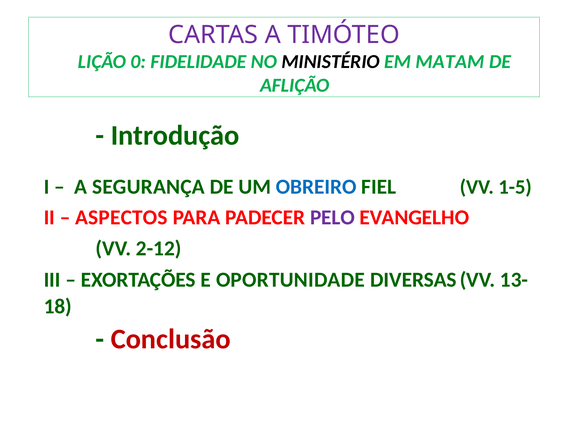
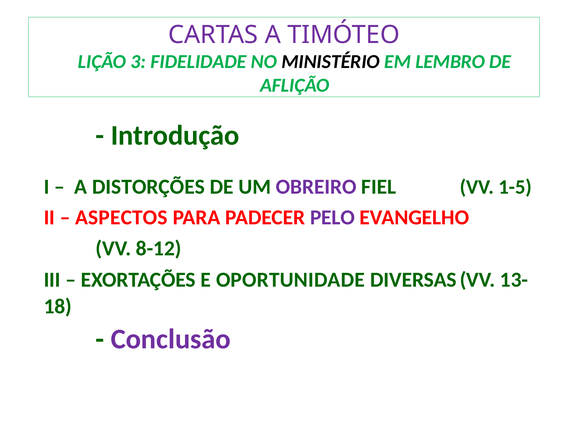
0: 0 -> 3
MATAM: MATAM -> LEMBRO
SEGURANÇA: SEGURANÇA -> DISTORÇÕES
OBREIRO colour: blue -> purple
2-12: 2-12 -> 8-12
Conclusão colour: red -> purple
